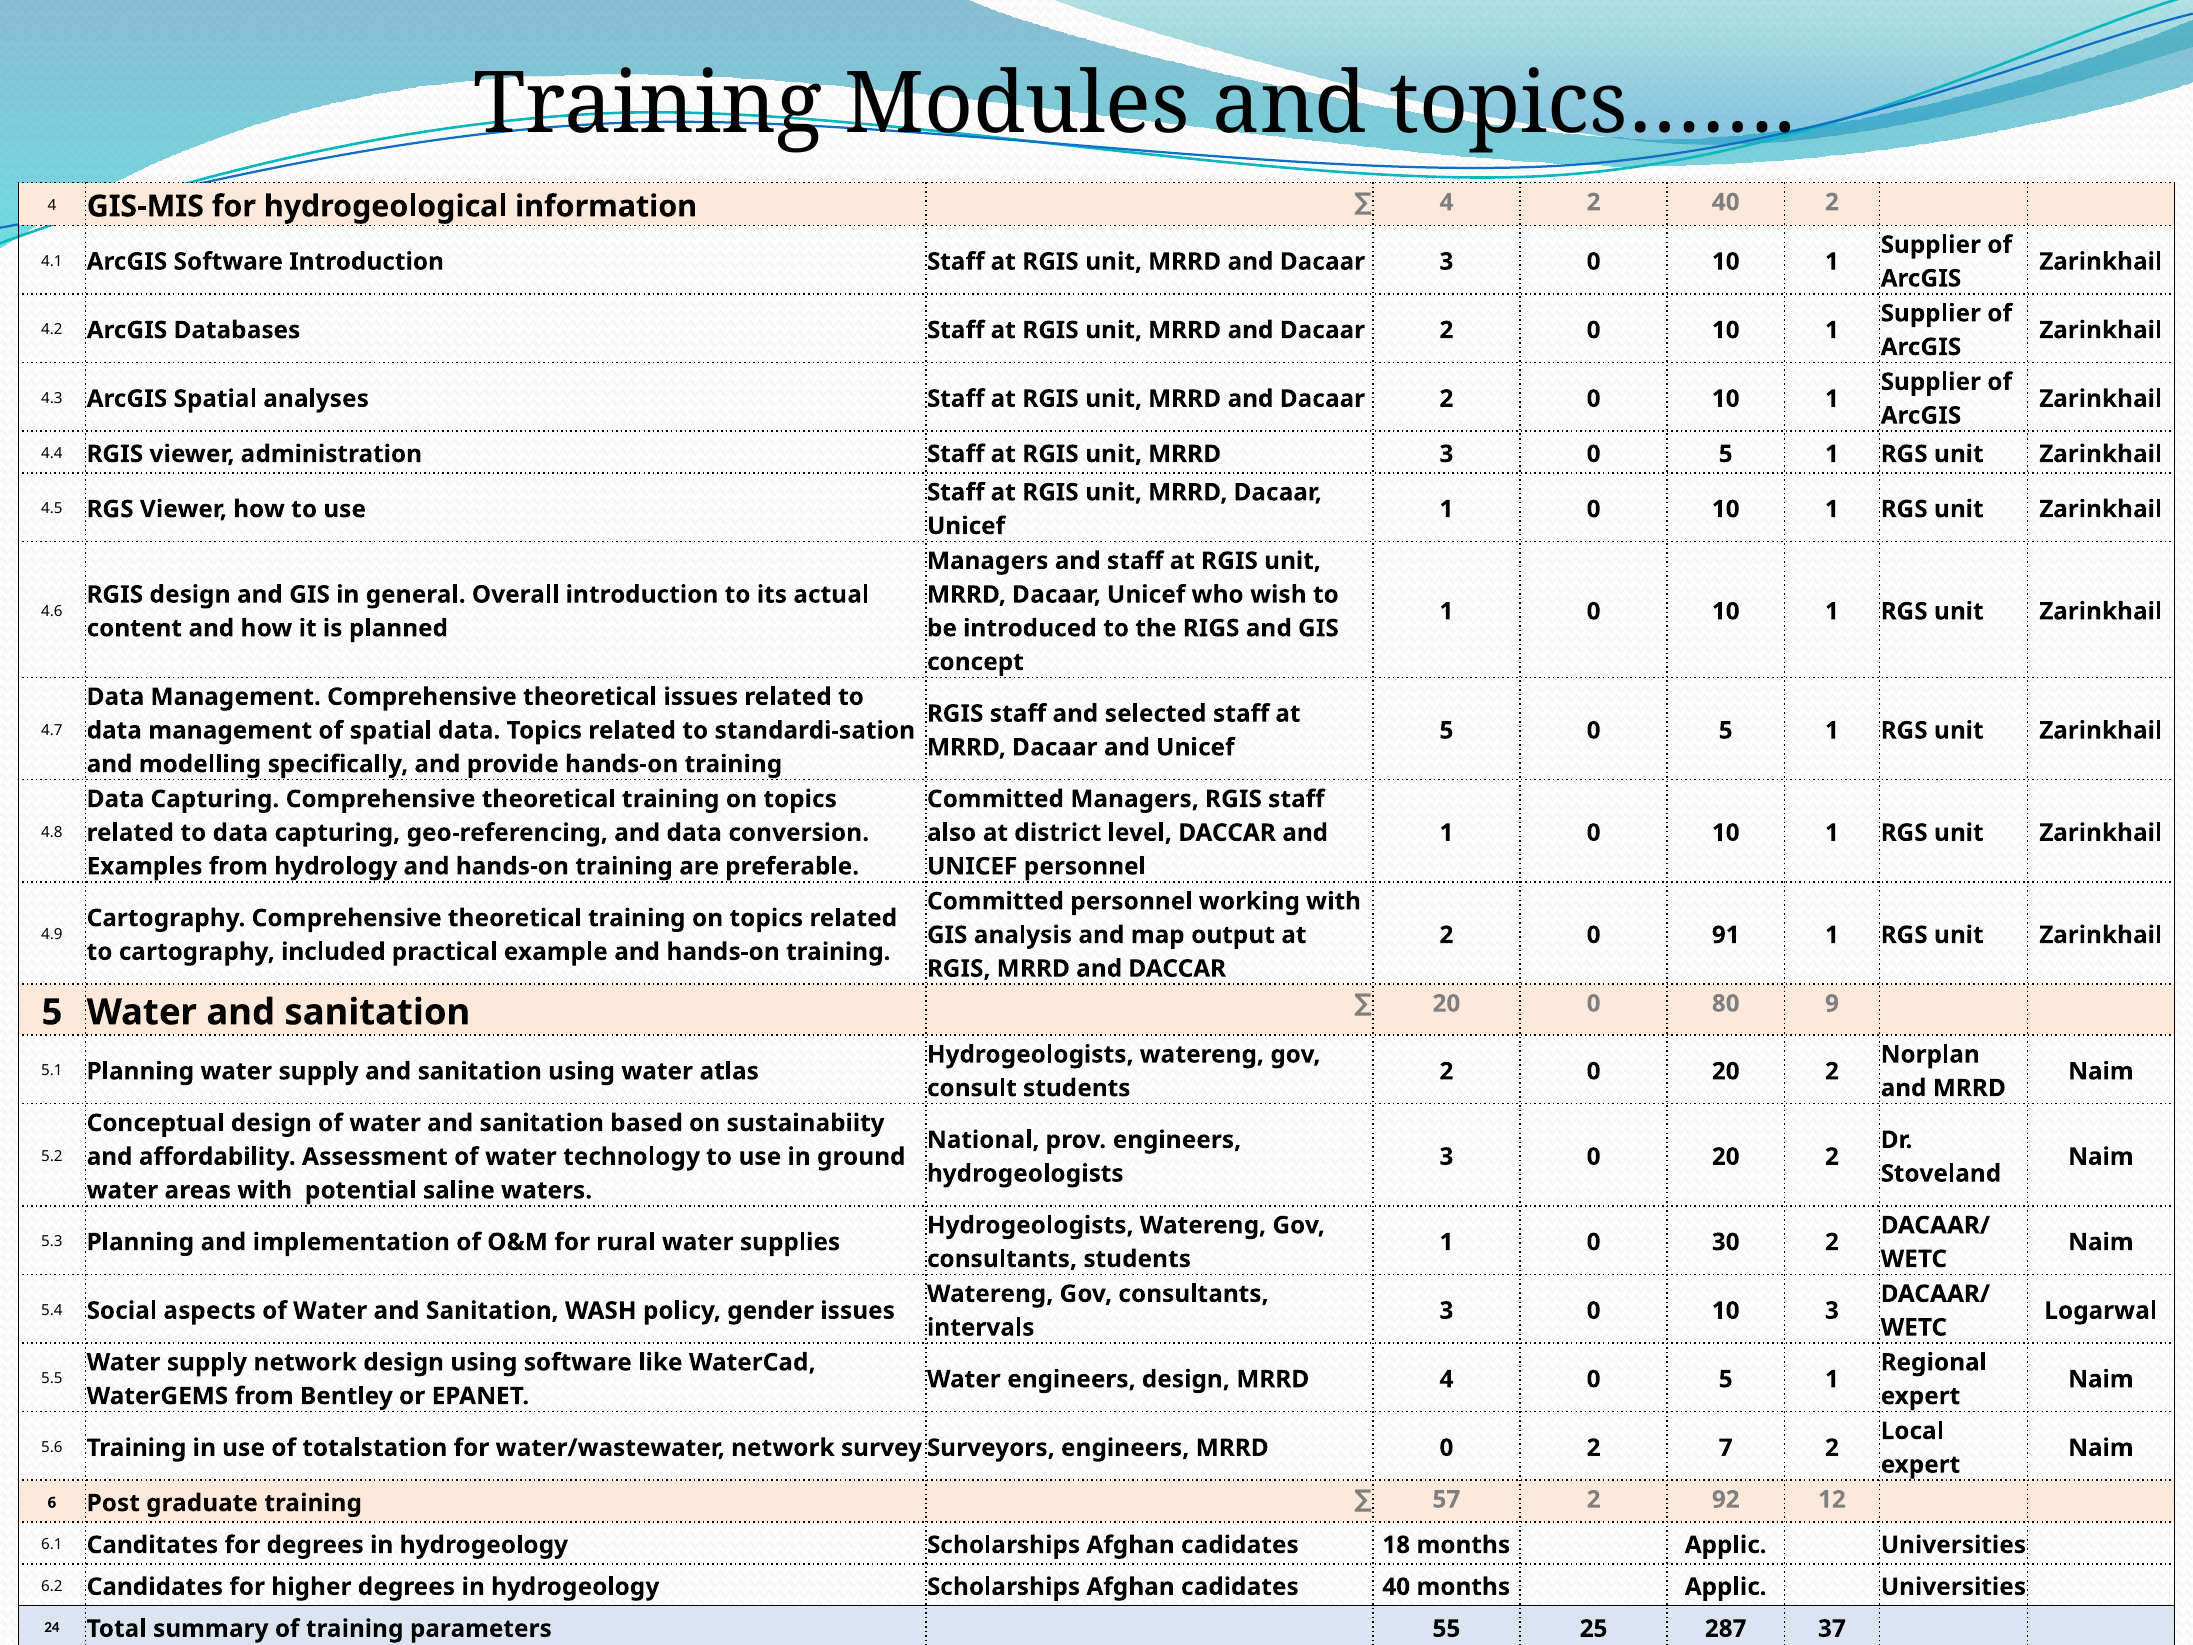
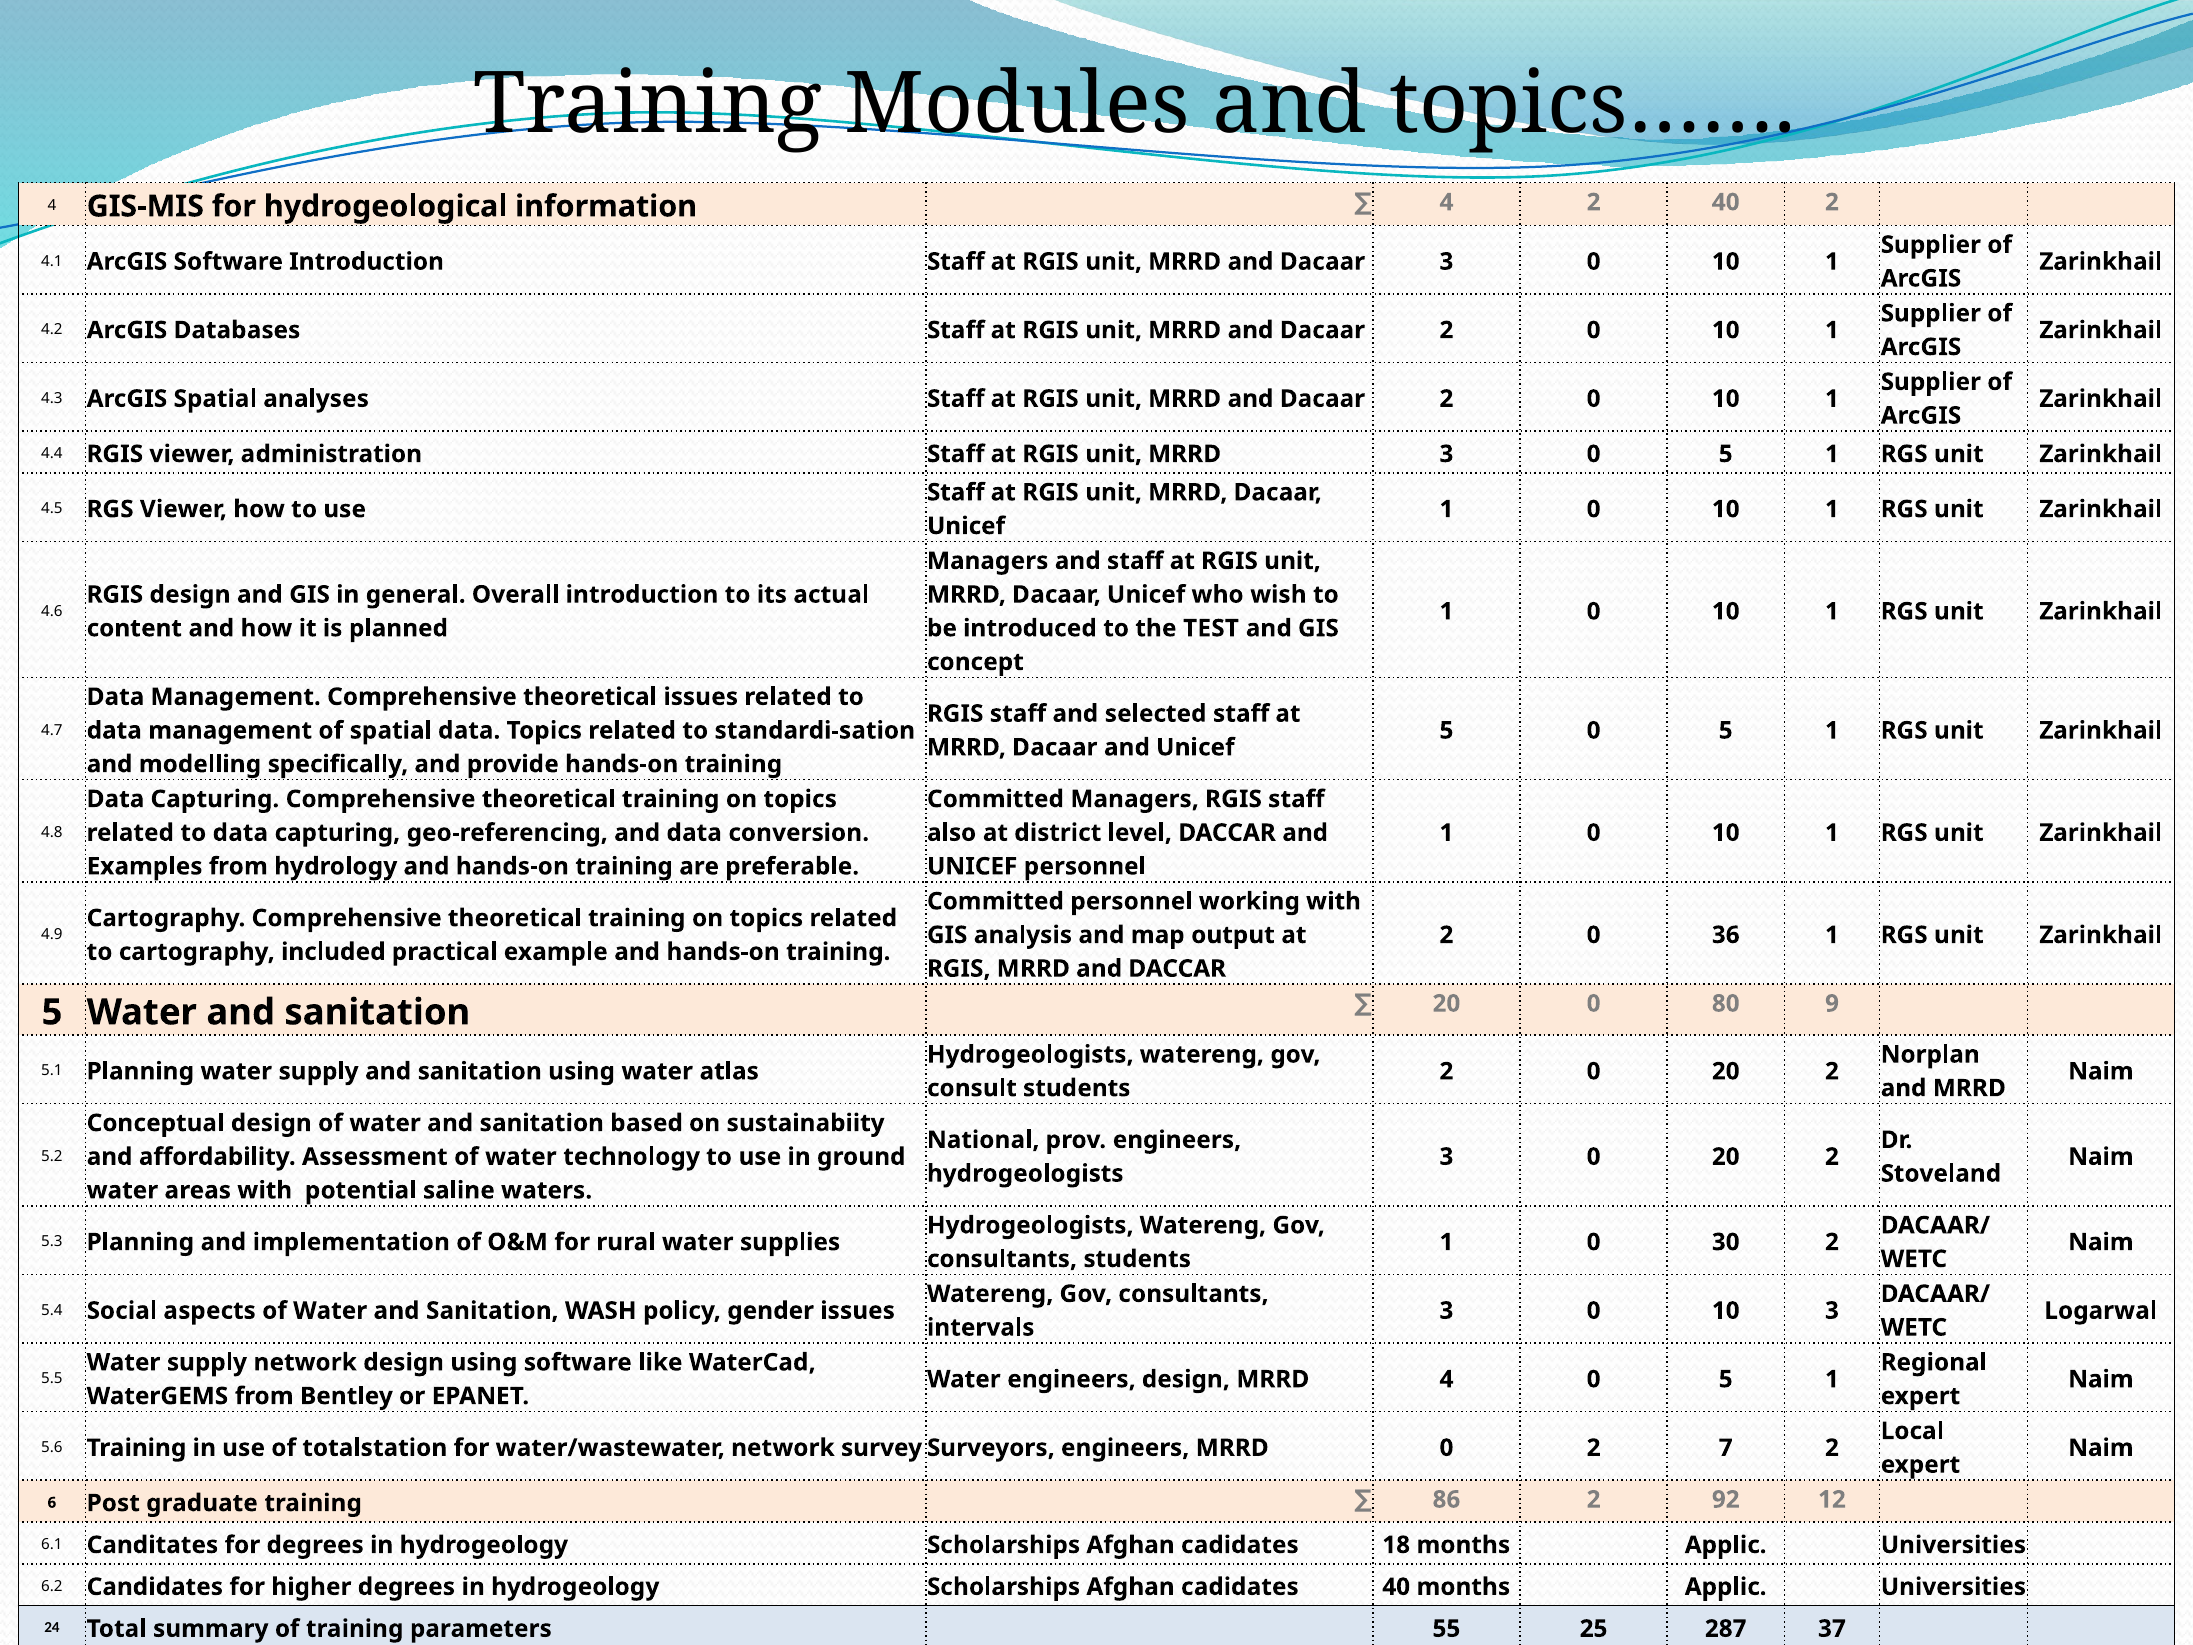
RIGS: RIGS -> TEST
91: 91 -> 36
57: 57 -> 86
